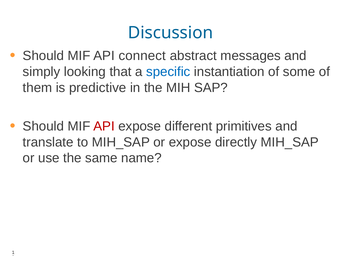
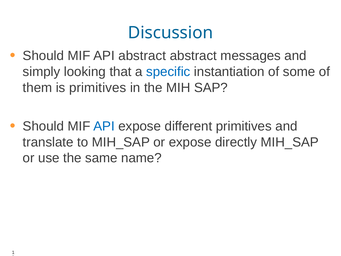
API connect: connect -> abstract
is predictive: predictive -> primitives
API at (104, 126) colour: red -> blue
